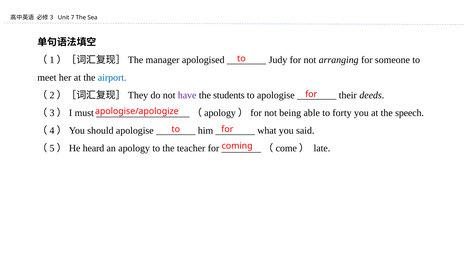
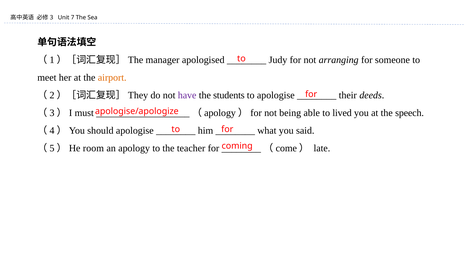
airport colour: blue -> orange
forty: forty -> lived
heard: heard -> room
